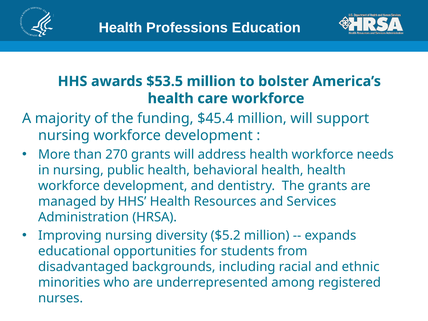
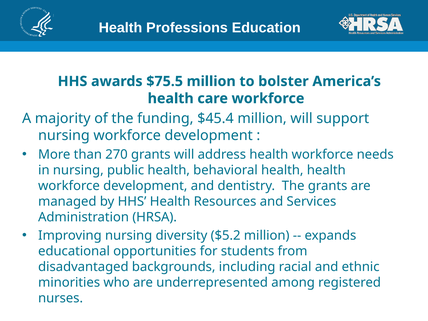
$53.5: $53.5 -> $75.5
